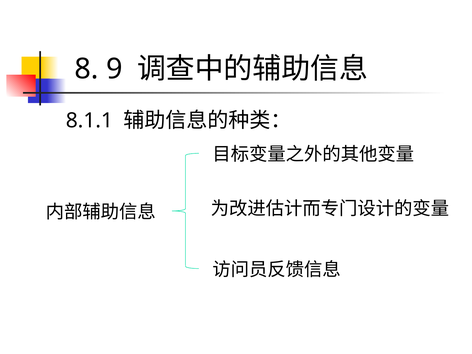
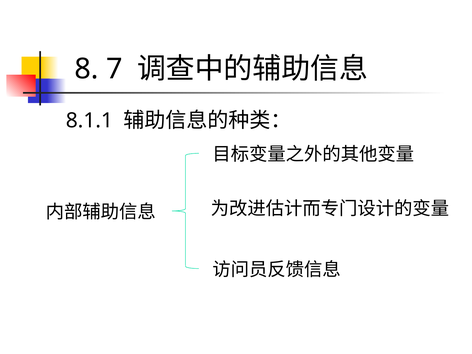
9: 9 -> 7
